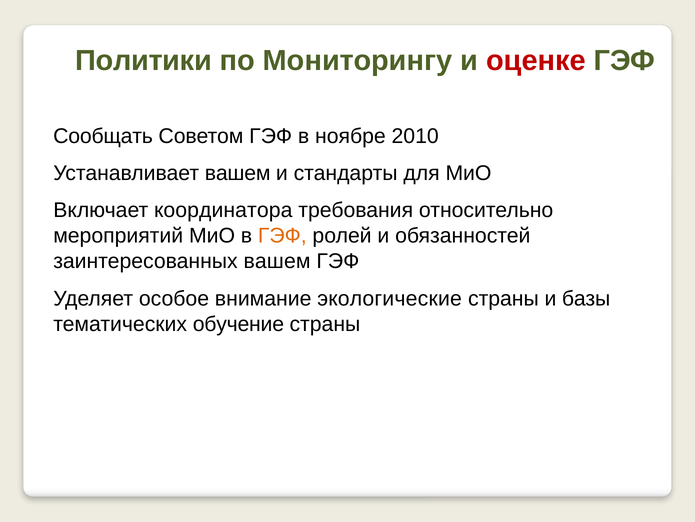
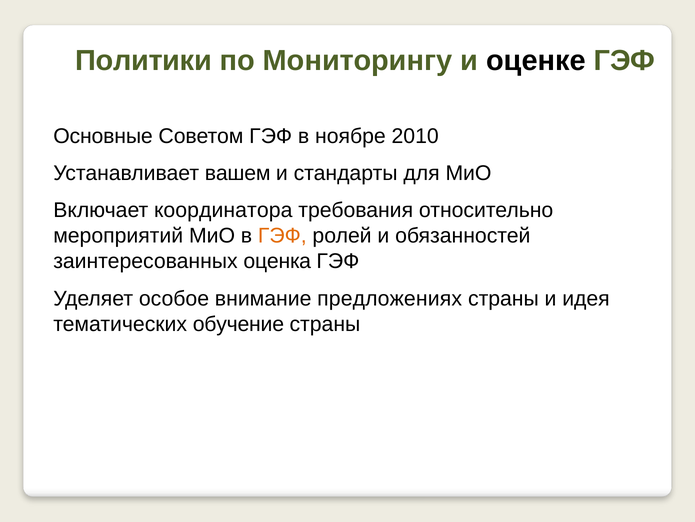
оценке colour: red -> black
Сообщать: Сообщать -> Основные
заинтересованных вашем: вашем -> оценка
экологические: экологические -> предложениях
базы: базы -> идея
